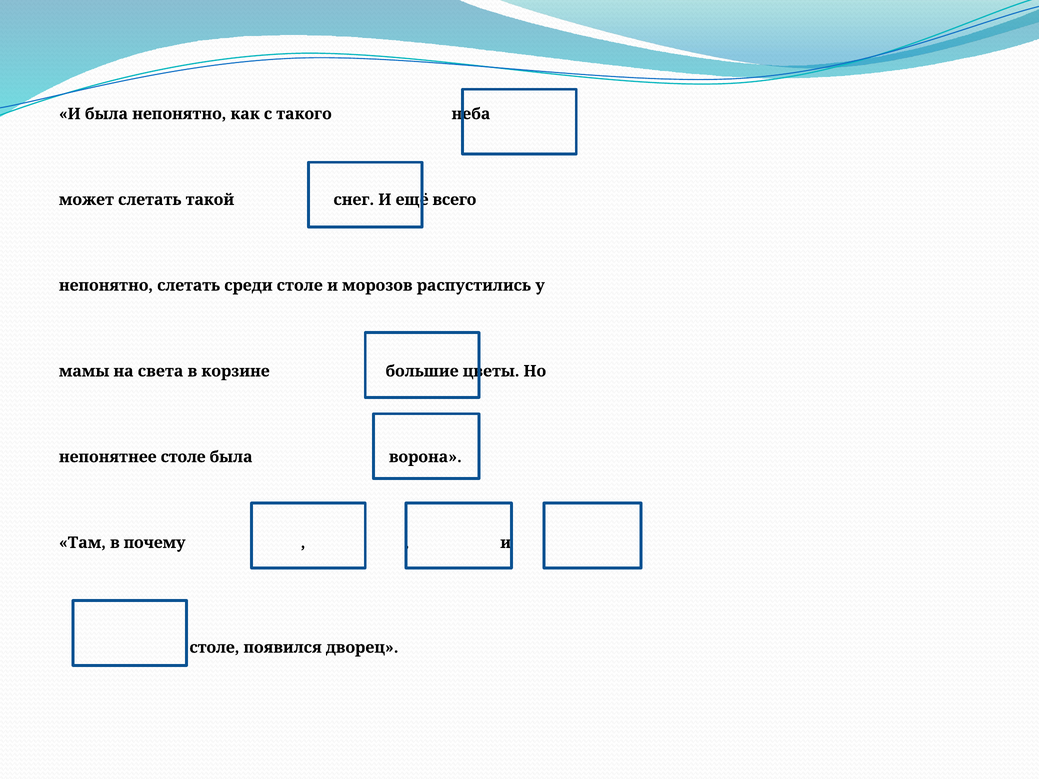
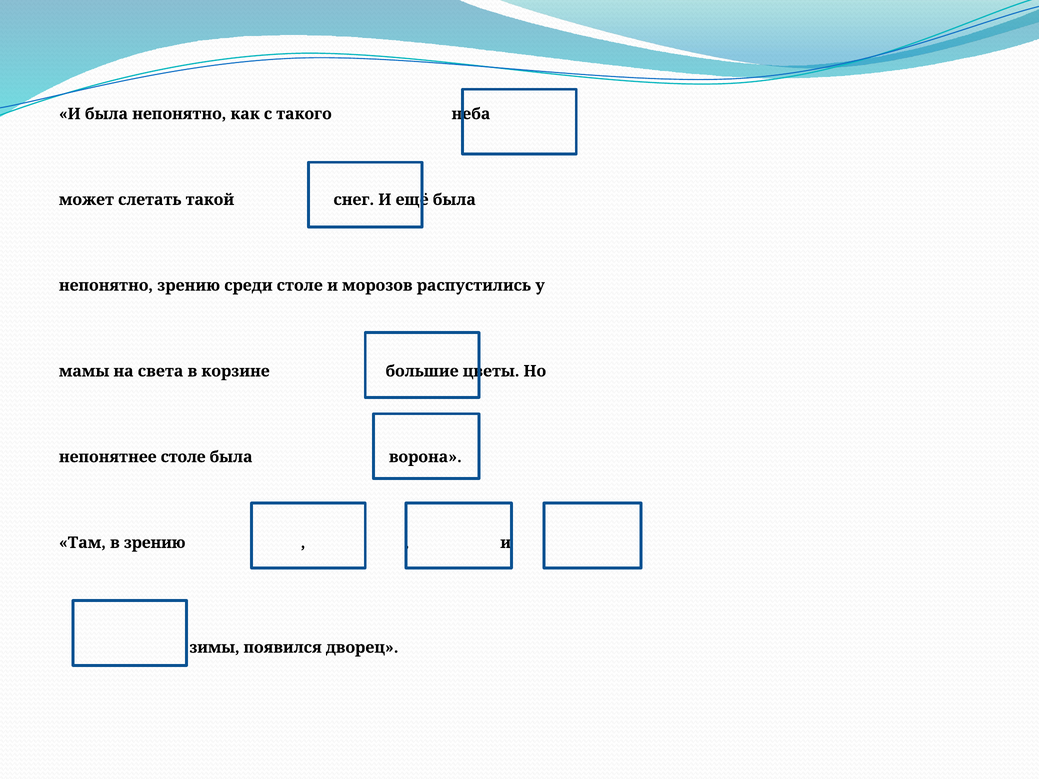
ещё всего: всего -> была
непонятно слетать: слетать -> зрению
в почему: почему -> зрению
столе at (214, 648): столе -> зимы
